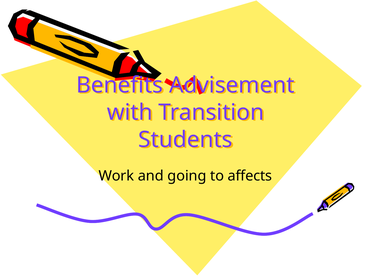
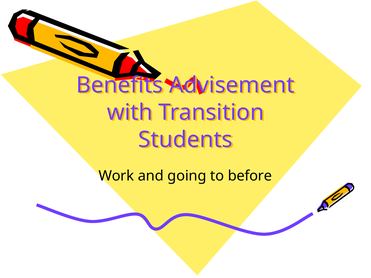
affects: affects -> before
